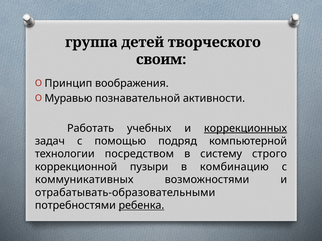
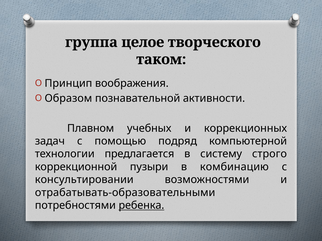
детей: детей -> целое
своим: своим -> таком
Муравью: Муравью -> Образом
Работать: Работать -> Плавном
коррекционных underline: present -> none
посредством: посредством -> предлагается
коммуникативных: коммуникативных -> консультировании
